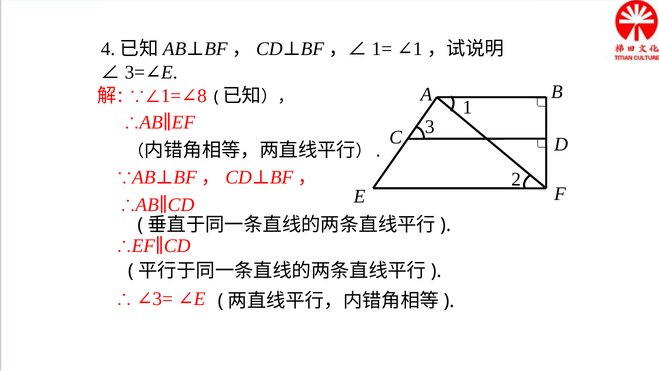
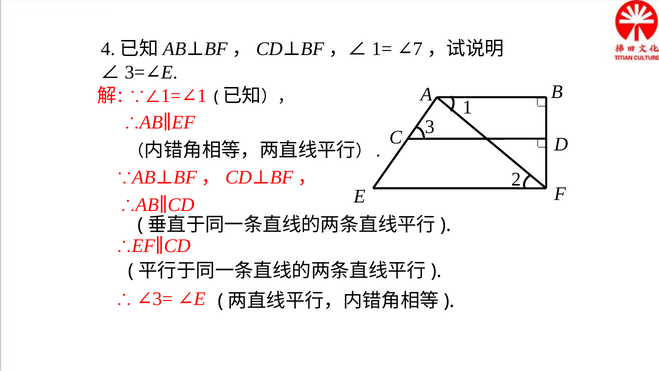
1 at (418, 49): 1 -> 7
8 at (202, 96): 8 -> 1
